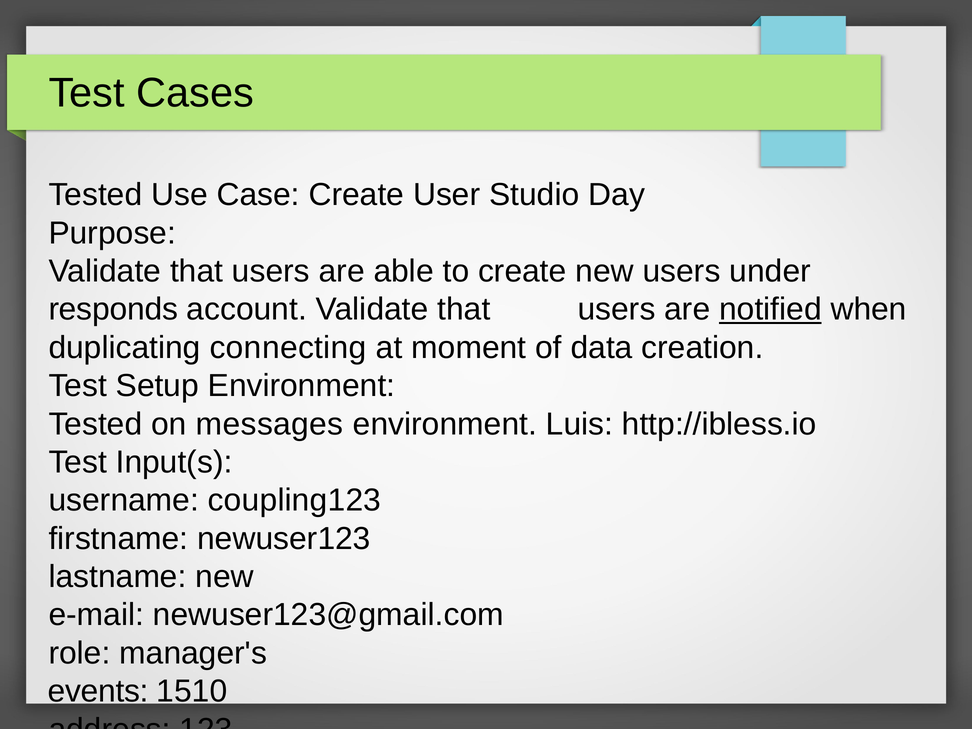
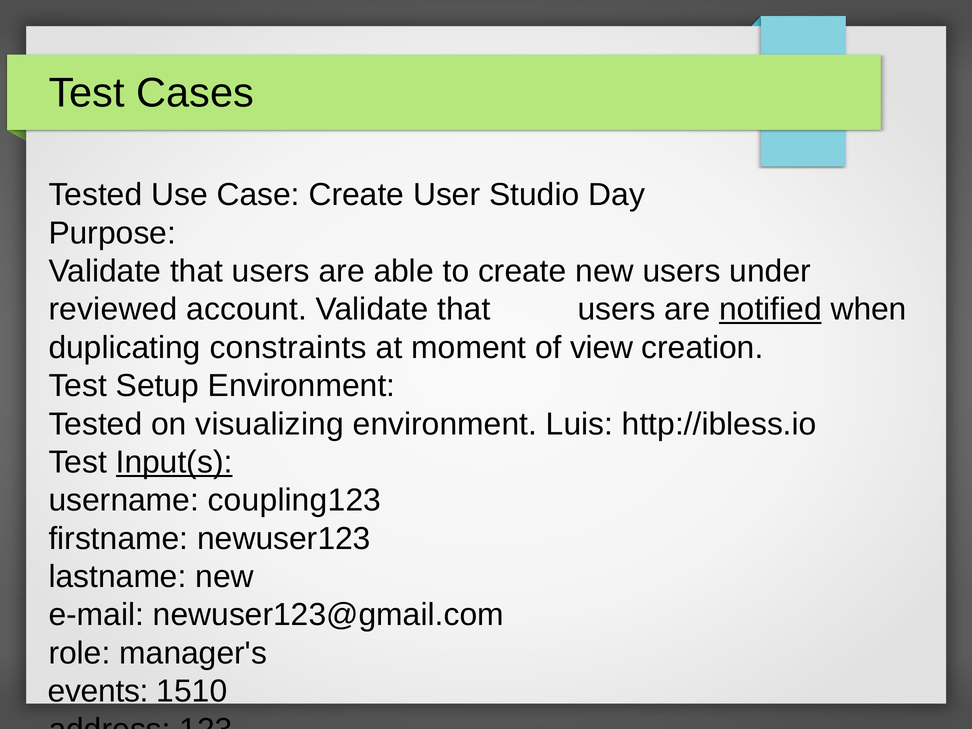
responds: responds -> reviewed
connecting: connecting -> constraints
data: data -> view
messages: messages -> visualizing
Input(s underline: none -> present
